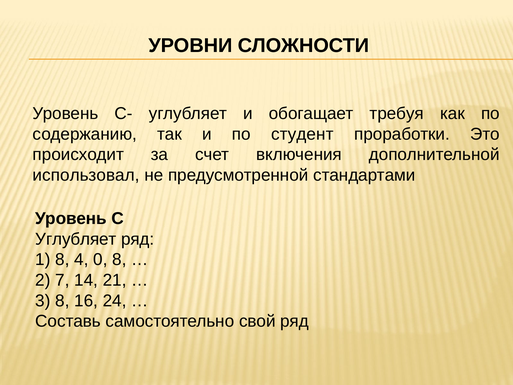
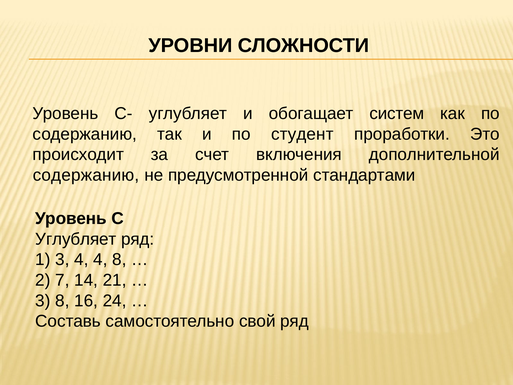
требуя: требуя -> систем
использовал at (86, 175): использовал -> содержанию
1 8: 8 -> 3
4 0: 0 -> 4
